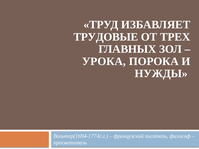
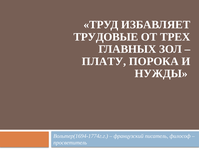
УРОКА: УРОКА -> ПЛАТУ
